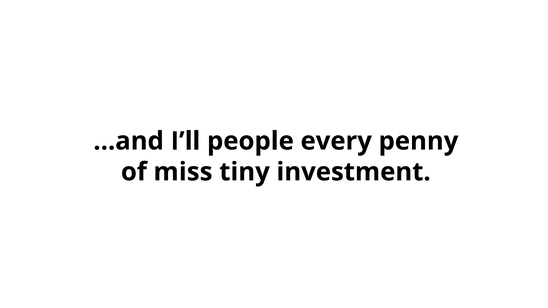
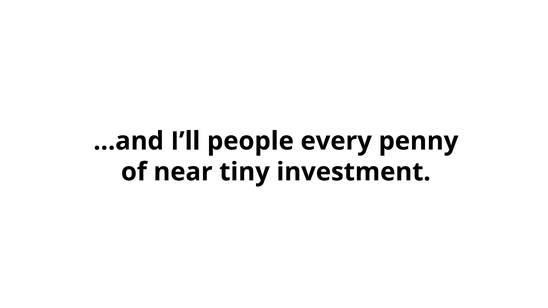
miss: miss -> near
